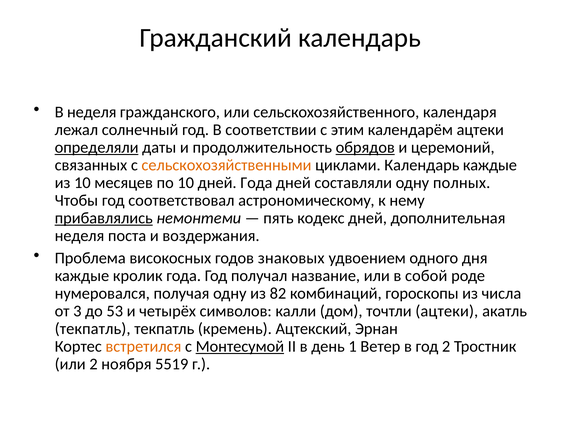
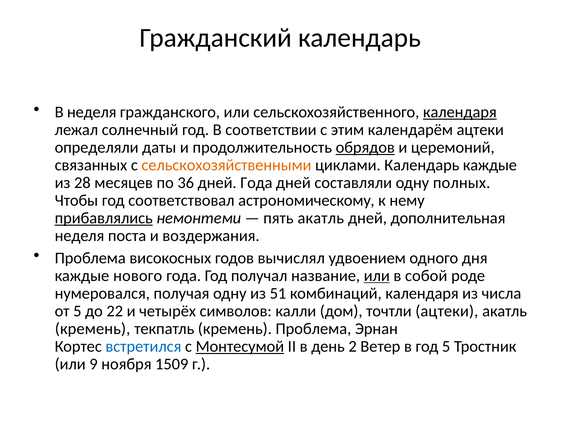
календаря at (460, 112) underline: none -> present
определяли underline: present -> none
из 10: 10 -> 28
по 10: 10 -> 36
пять кодекс: кодекс -> акатль
знаковых: знаковых -> вычислял
кролик: кролик -> нового
или at (377, 275) underline: none -> present
82: 82 -> 51
комбинаций гороскопы: гороскопы -> календаря
от 3: 3 -> 5
53: 53 -> 22
текпатль at (93, 328): текпатль -> кремень
кремень Ацтекский: Ацтекский -> Проблема
встретился colour: orange -> blue
1: 1 -> 2
год 2: 2 -> 5
или 2: 2 -> 9
5519: 5519 -> 1509
